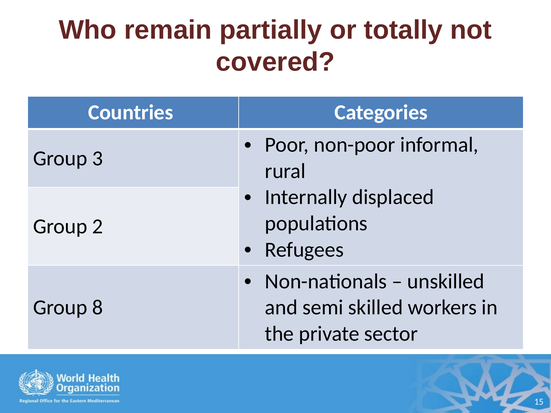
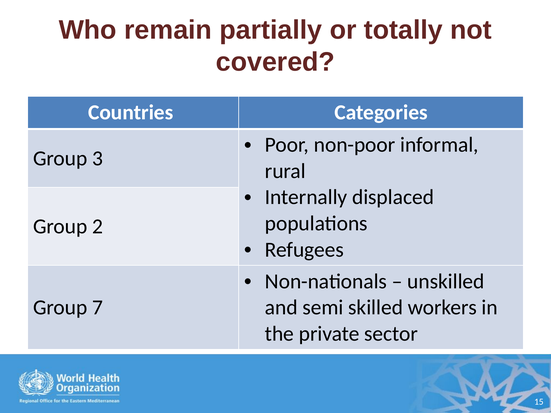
8: 8 -> 7
